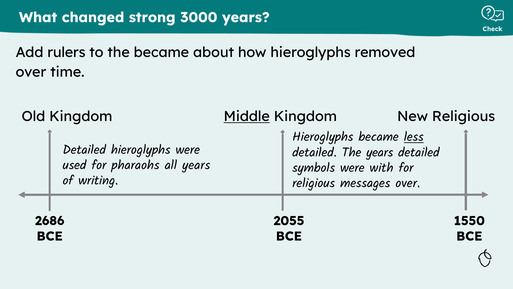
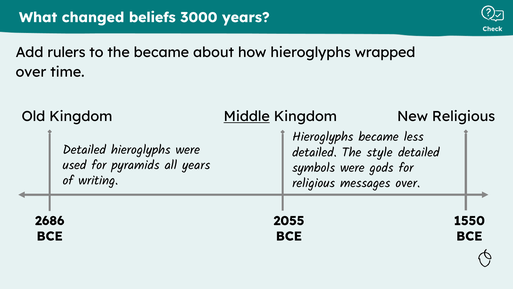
strong: strong -> beliefs
removed: removed -> wrapped
less underline: present -> none
The years: years -> style
pharaohs: pharaohs -> pyramids
with: with -> gods
